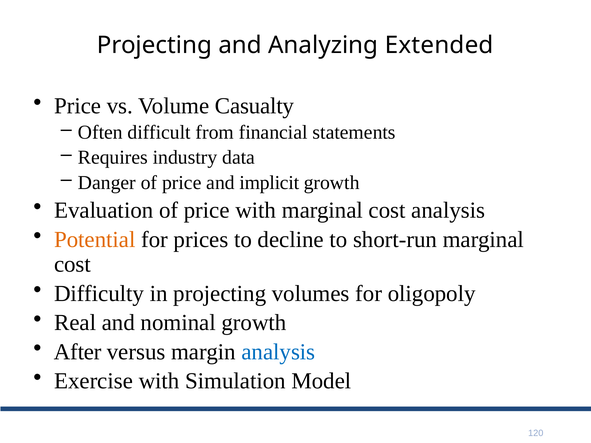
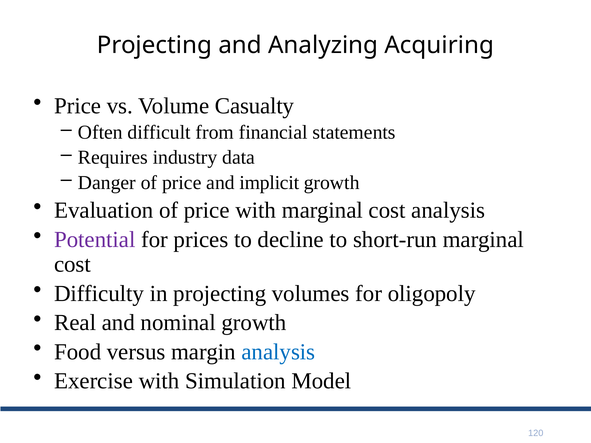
Extended: Extended -> Acquiring
Potential colour: orange -> purple
After: After -> Food
